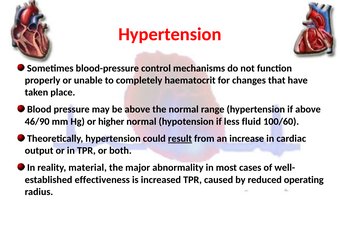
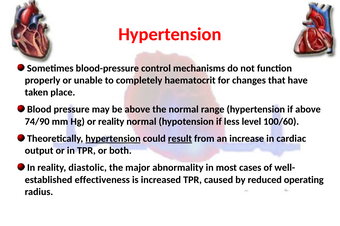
46/90: 46/90 -> 74/90
or higher: higher -> reality
fluid: fluid -> level
hypertension at (113, 139) underline: none -> present
material: material -> diastolic
